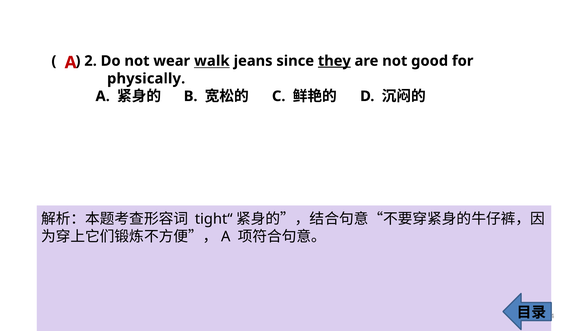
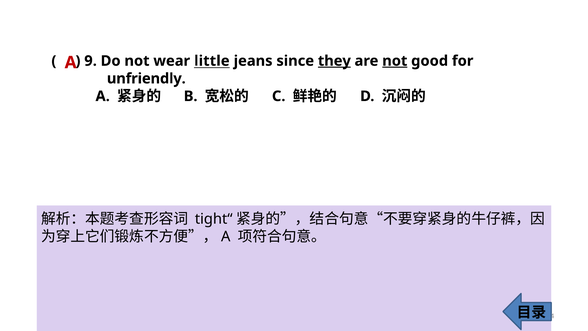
2: 2 -> 9
walk: walk -> little
not at (395, 61) underline: none -> present
physically: physically -> unfriendly
